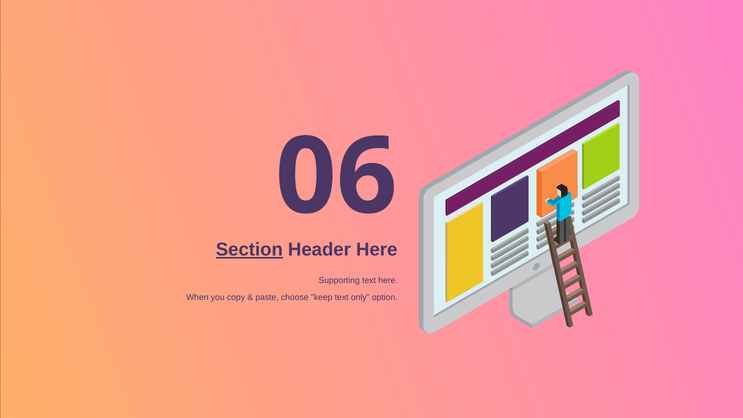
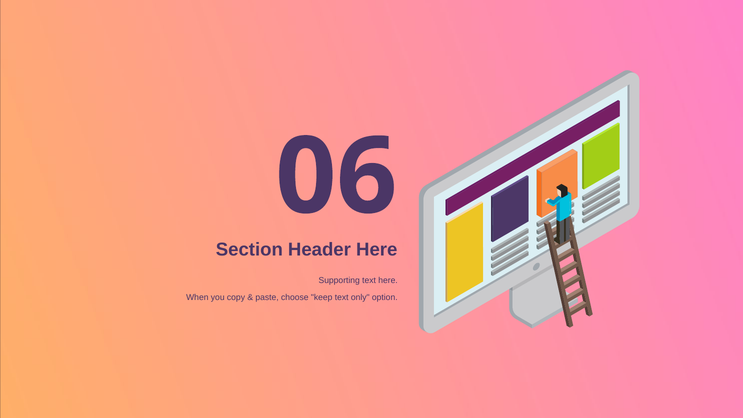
Section underline: present -> none
